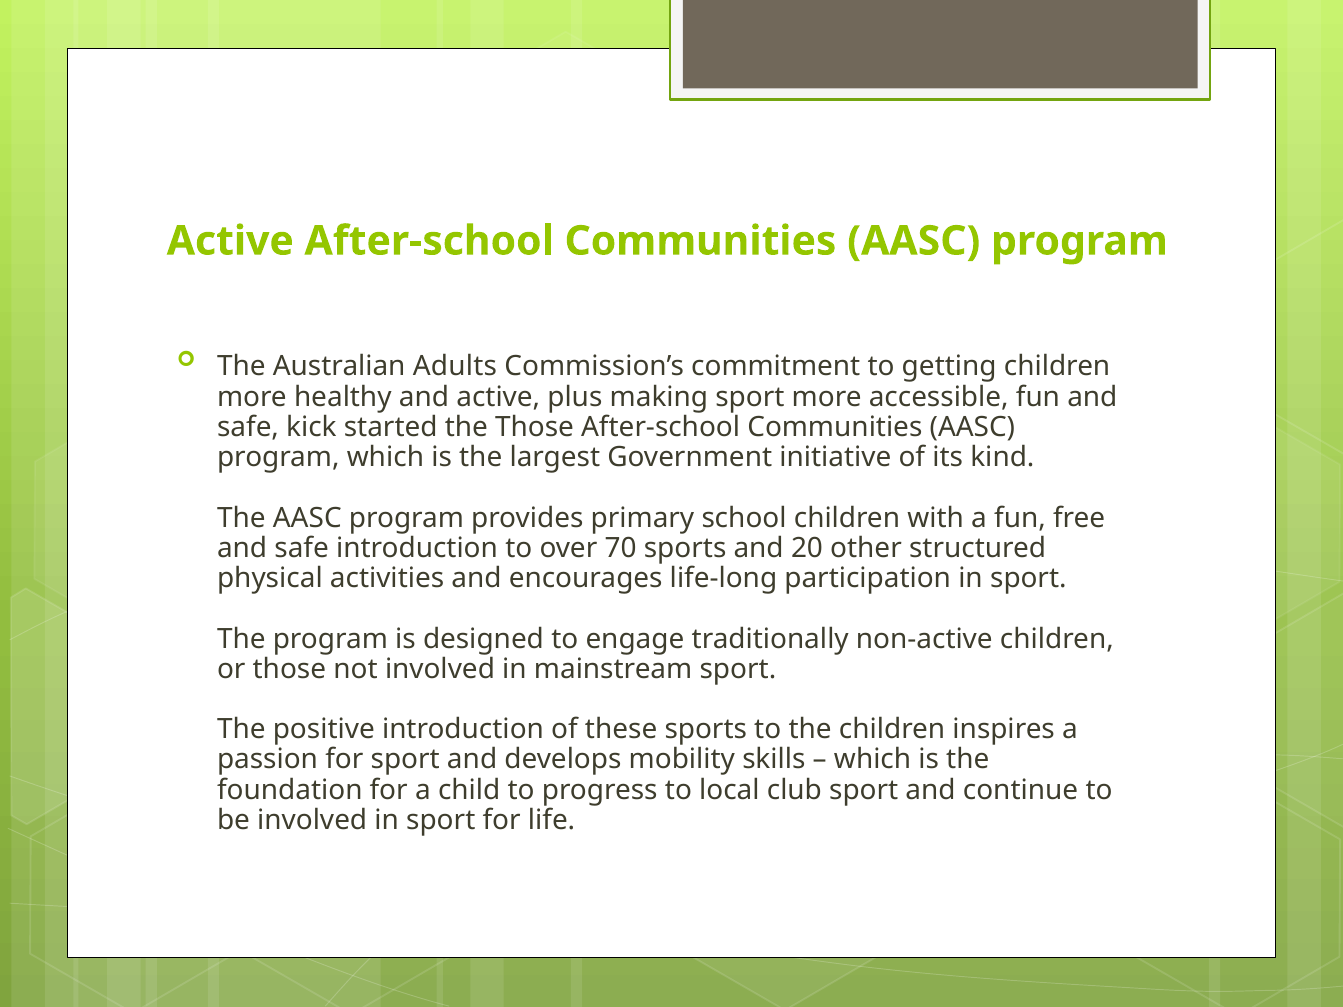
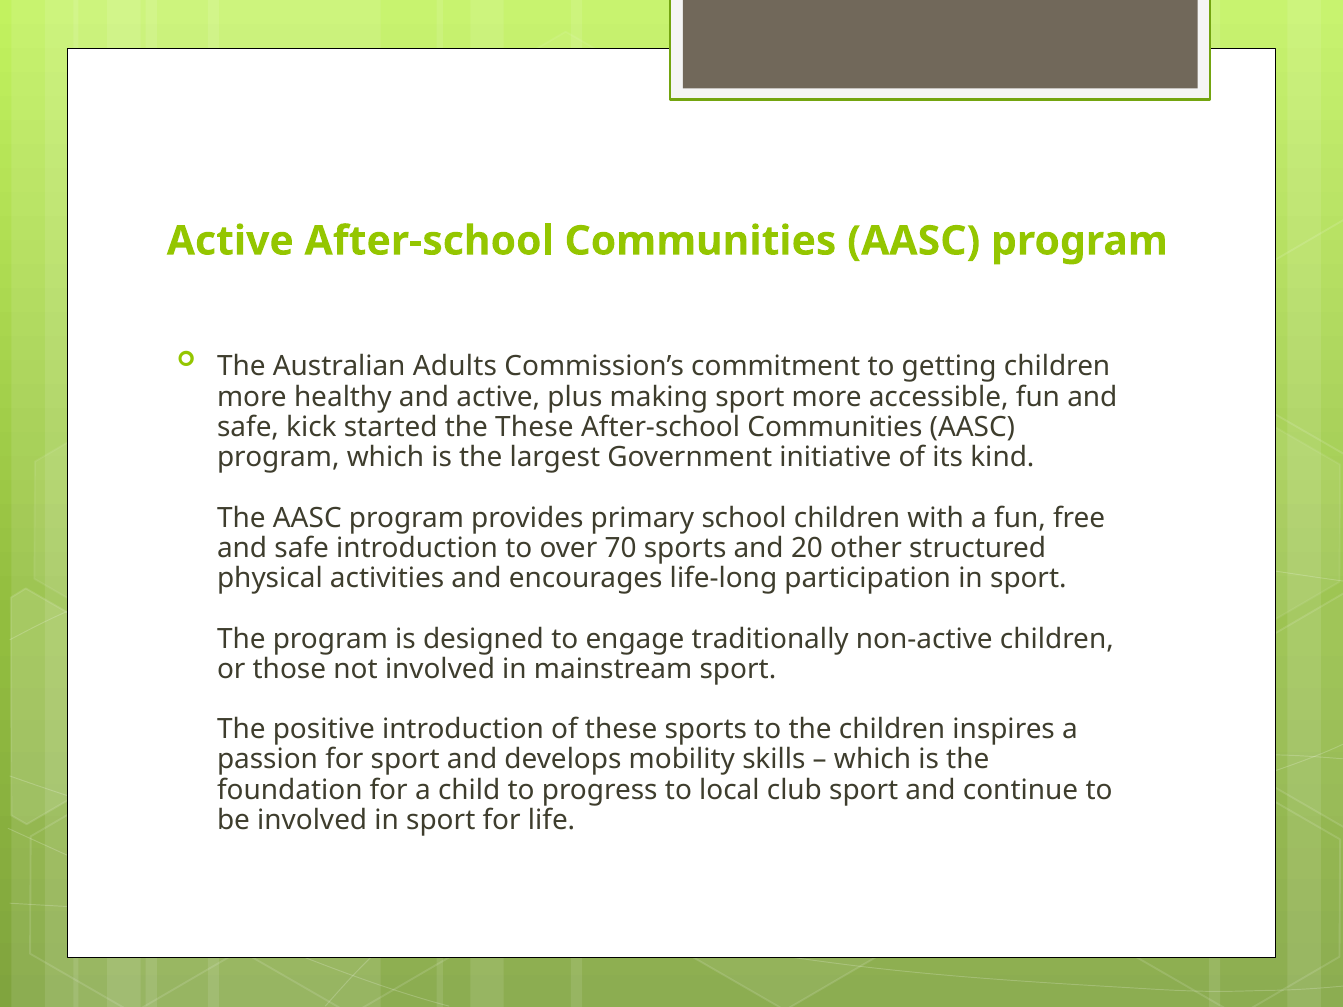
the Those: Those -> These
